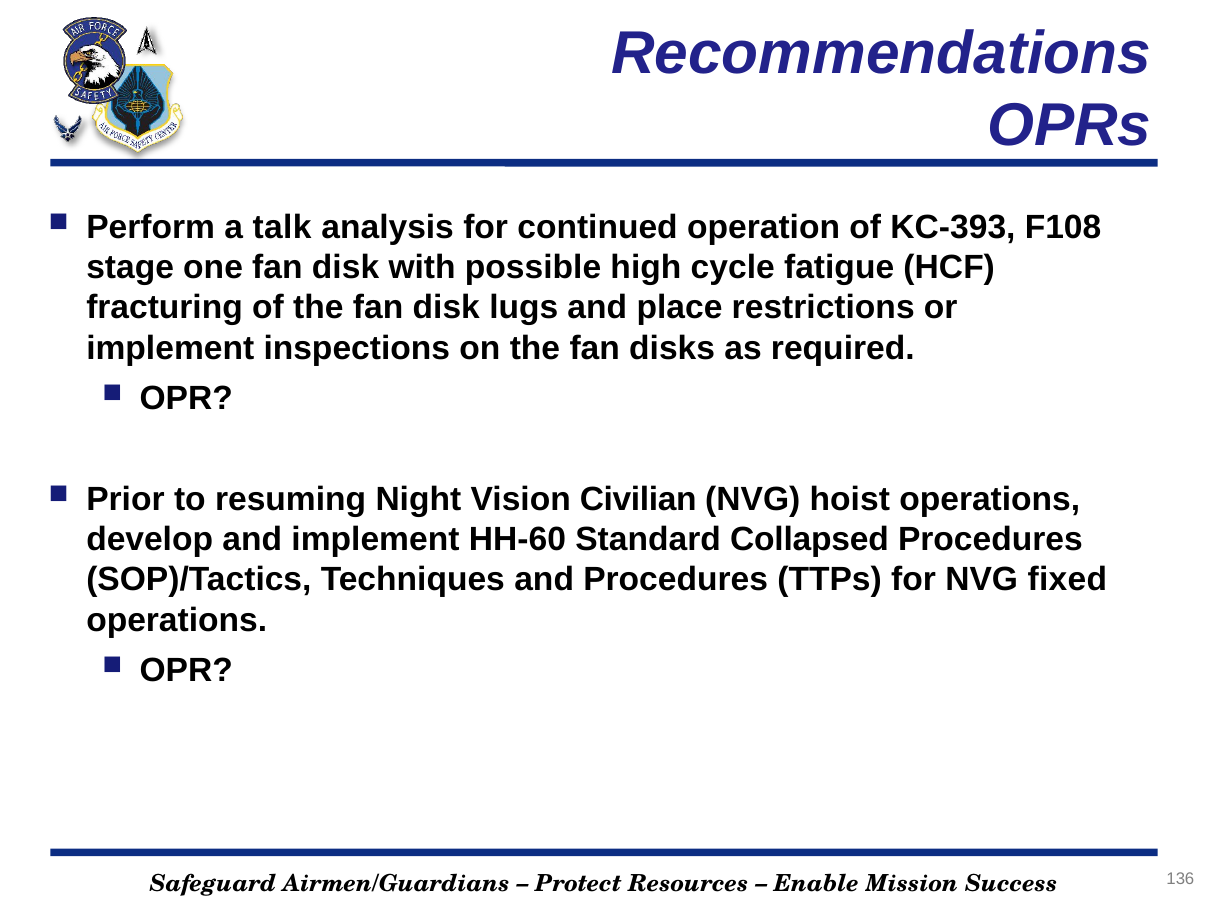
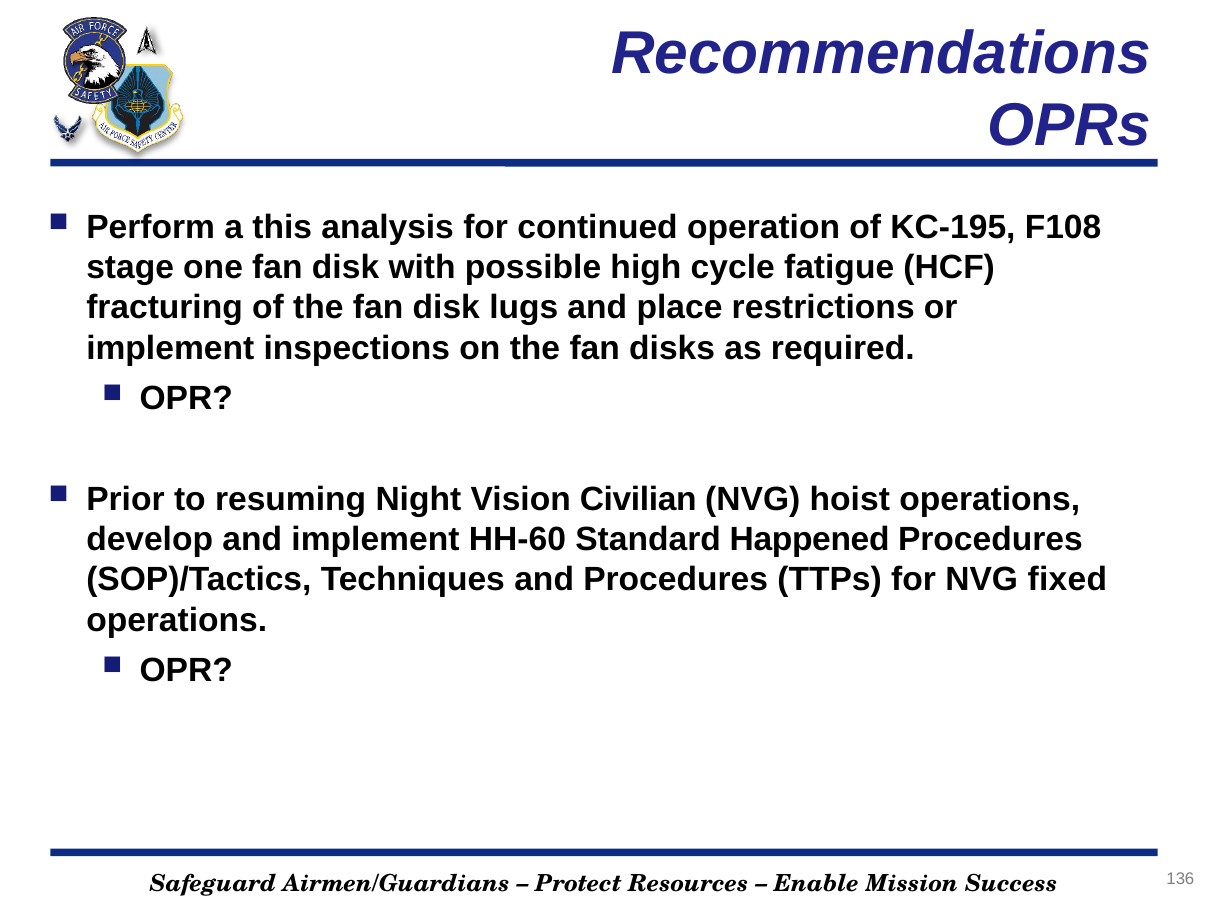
talk: talk -> this
KC-393: KC-393 -> KC-195
Collapsed: Collapsed -> Happened
